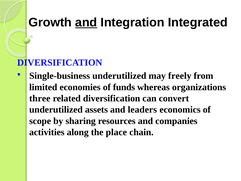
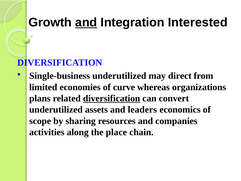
Integrated: Integrated -> Interested
freely: freely -> direct
funds: funds -> curve
three: three -> plans
diversification at (112, 98) underline: none -> present
